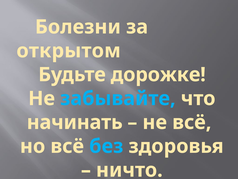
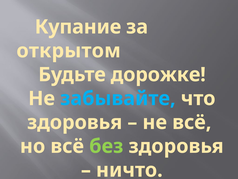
Болезни: Болезни -> Купание
начинать at (75, 122): начинать -> здоровья
без colour: light blue -> light green
